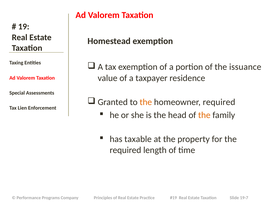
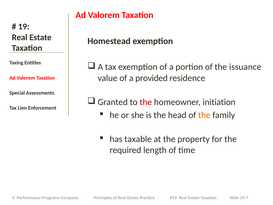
taxpayer: taxpayer -> provided
the at (146, 102) colour: orange -> red
homeowner required: required -> initiation
